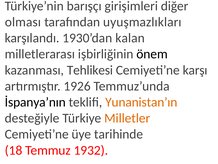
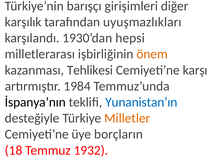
olması: olması -> karşılık
kalan: kalan -> hepsi
önem colour: black -> orange
1926: 1926 -> 1984
Yunanistan’ın colour: orange -> blue
tarihinde: tarihinde -> borçların
